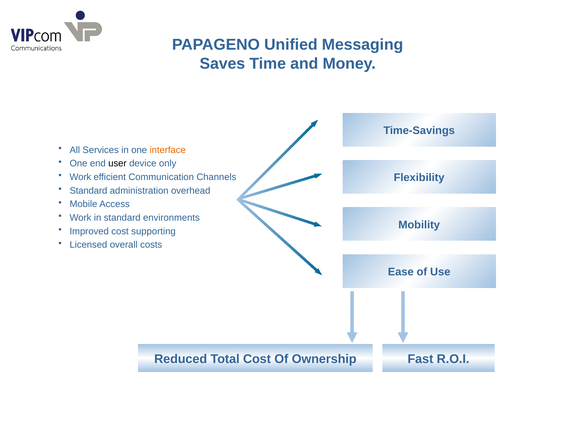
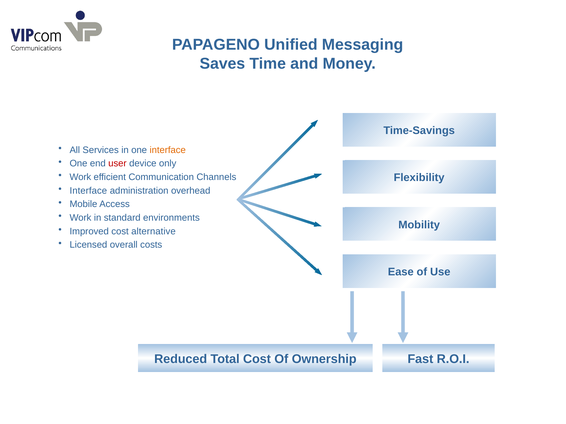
user colour: black -> red
Standard at (88, 191): Standard -> Interface
supporting: supporting -> alternative
